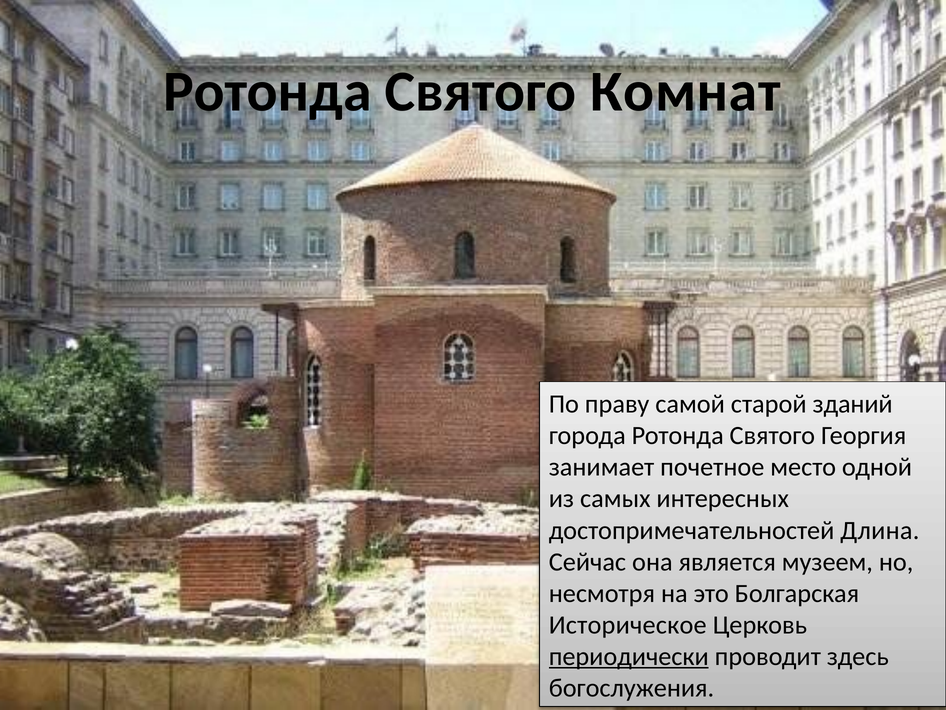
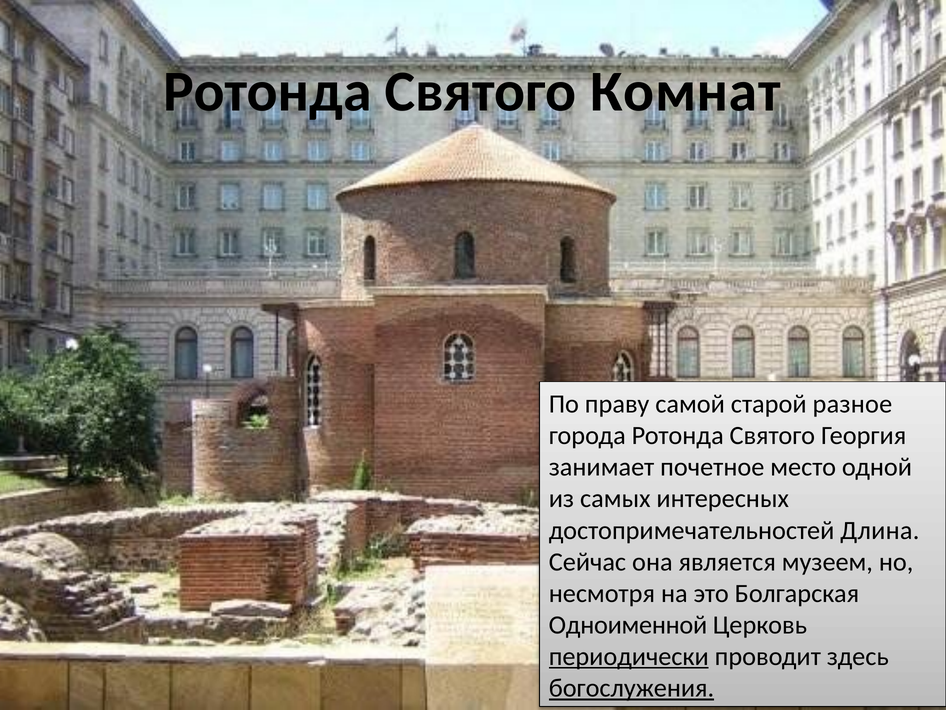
зданий: зданий -> разное
Историческое: Историческое -> Одноименной
богослужения underline: none -> present
